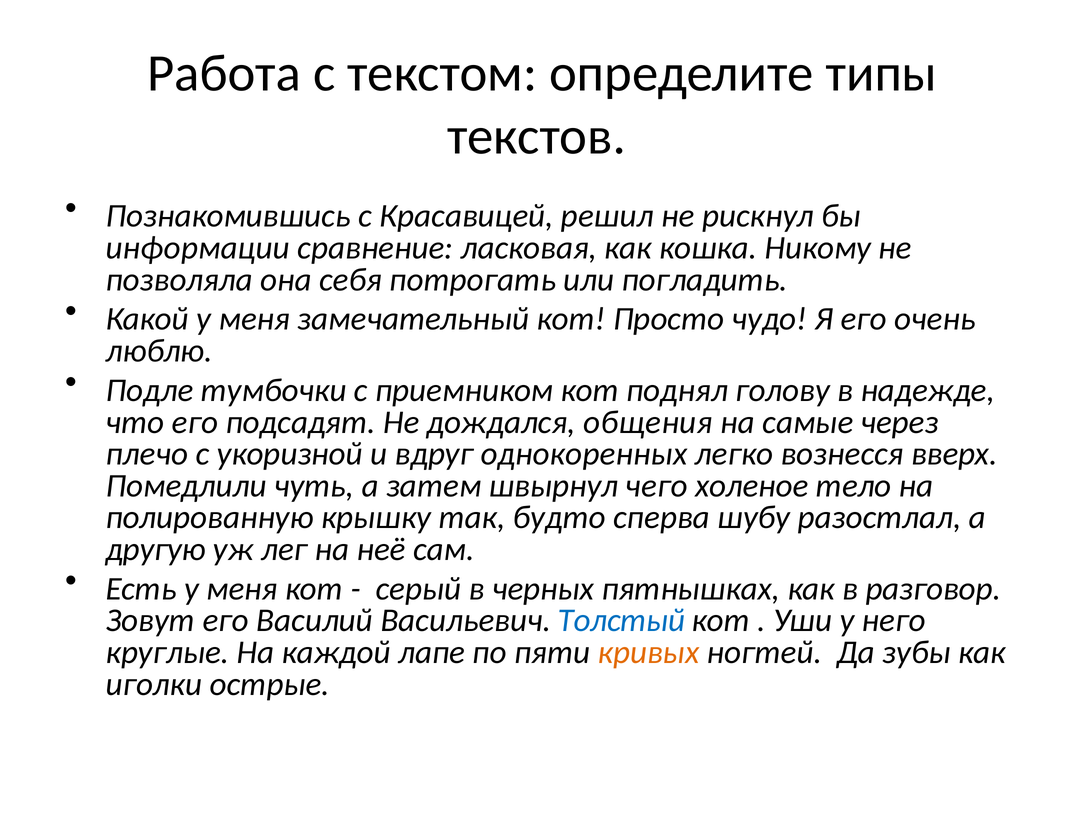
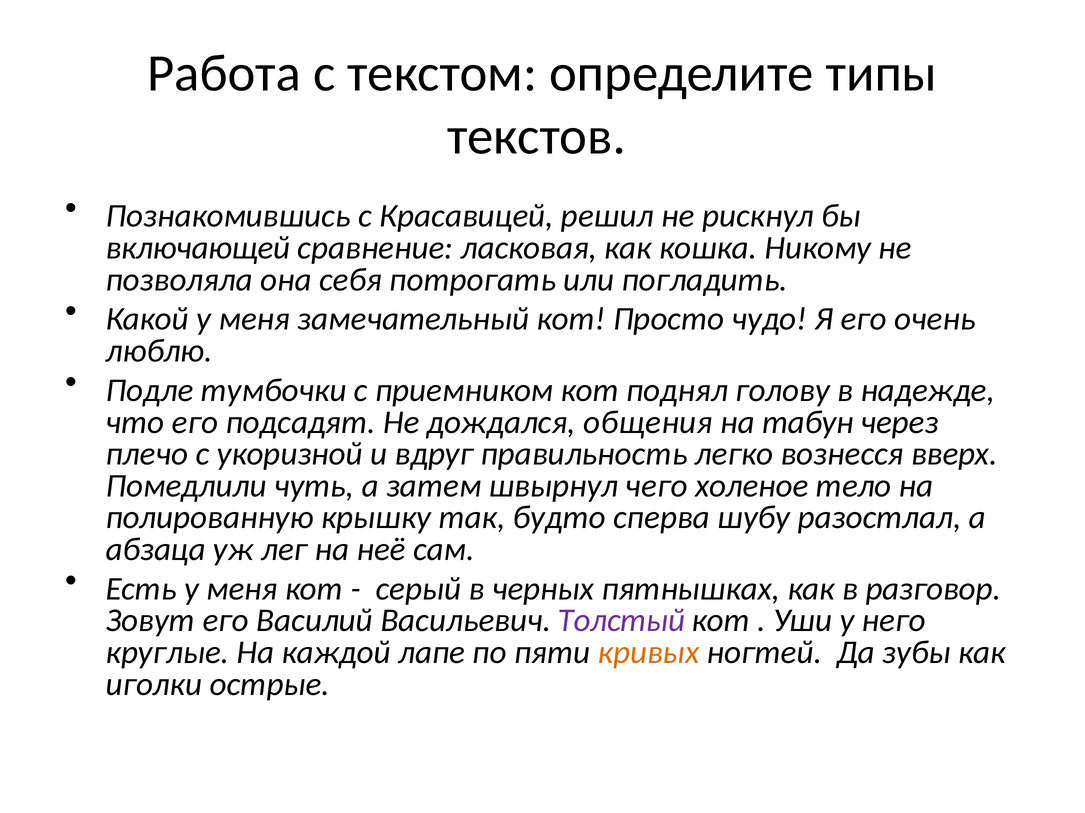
информации: информации -> включающей
самые: самые -> табун
однокоренных: однокоренных -> правильность
другую: другую -> абзаца
Толстый colour: blue -> purple
